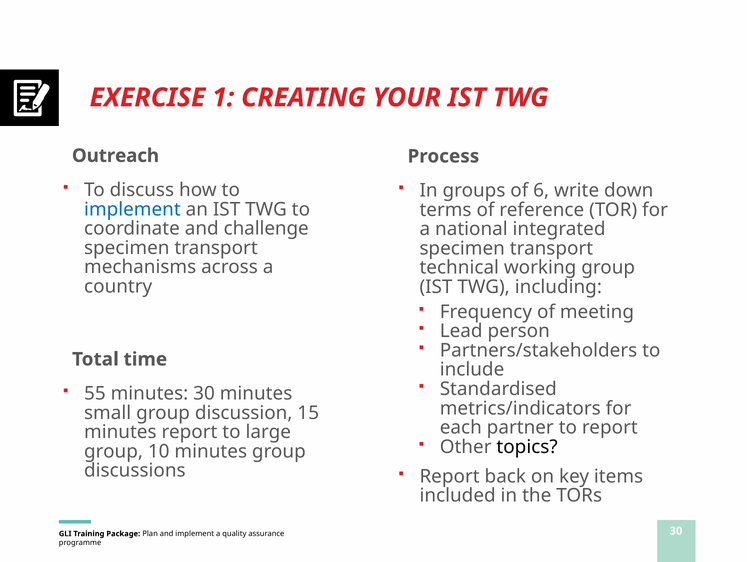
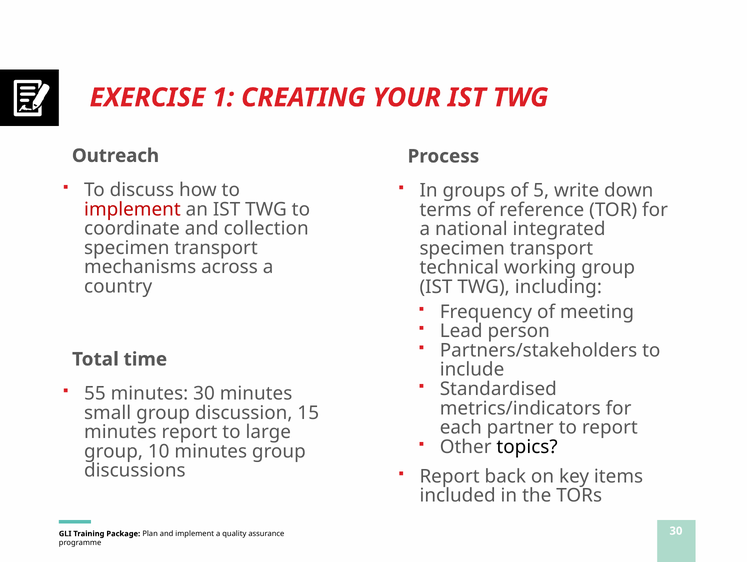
6: 6 -> 5
implement at (132, 209) colour: blue -> red
challenge: challenge -> collection
